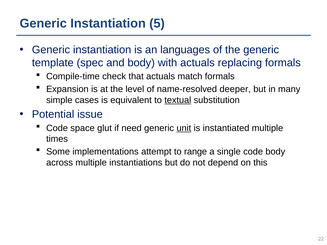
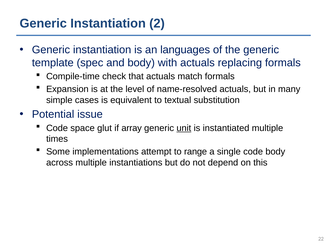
5: 5 -> 2
name-resolved deeper: deeper -> actuals
textual underline: present -> none
need: need -> array
